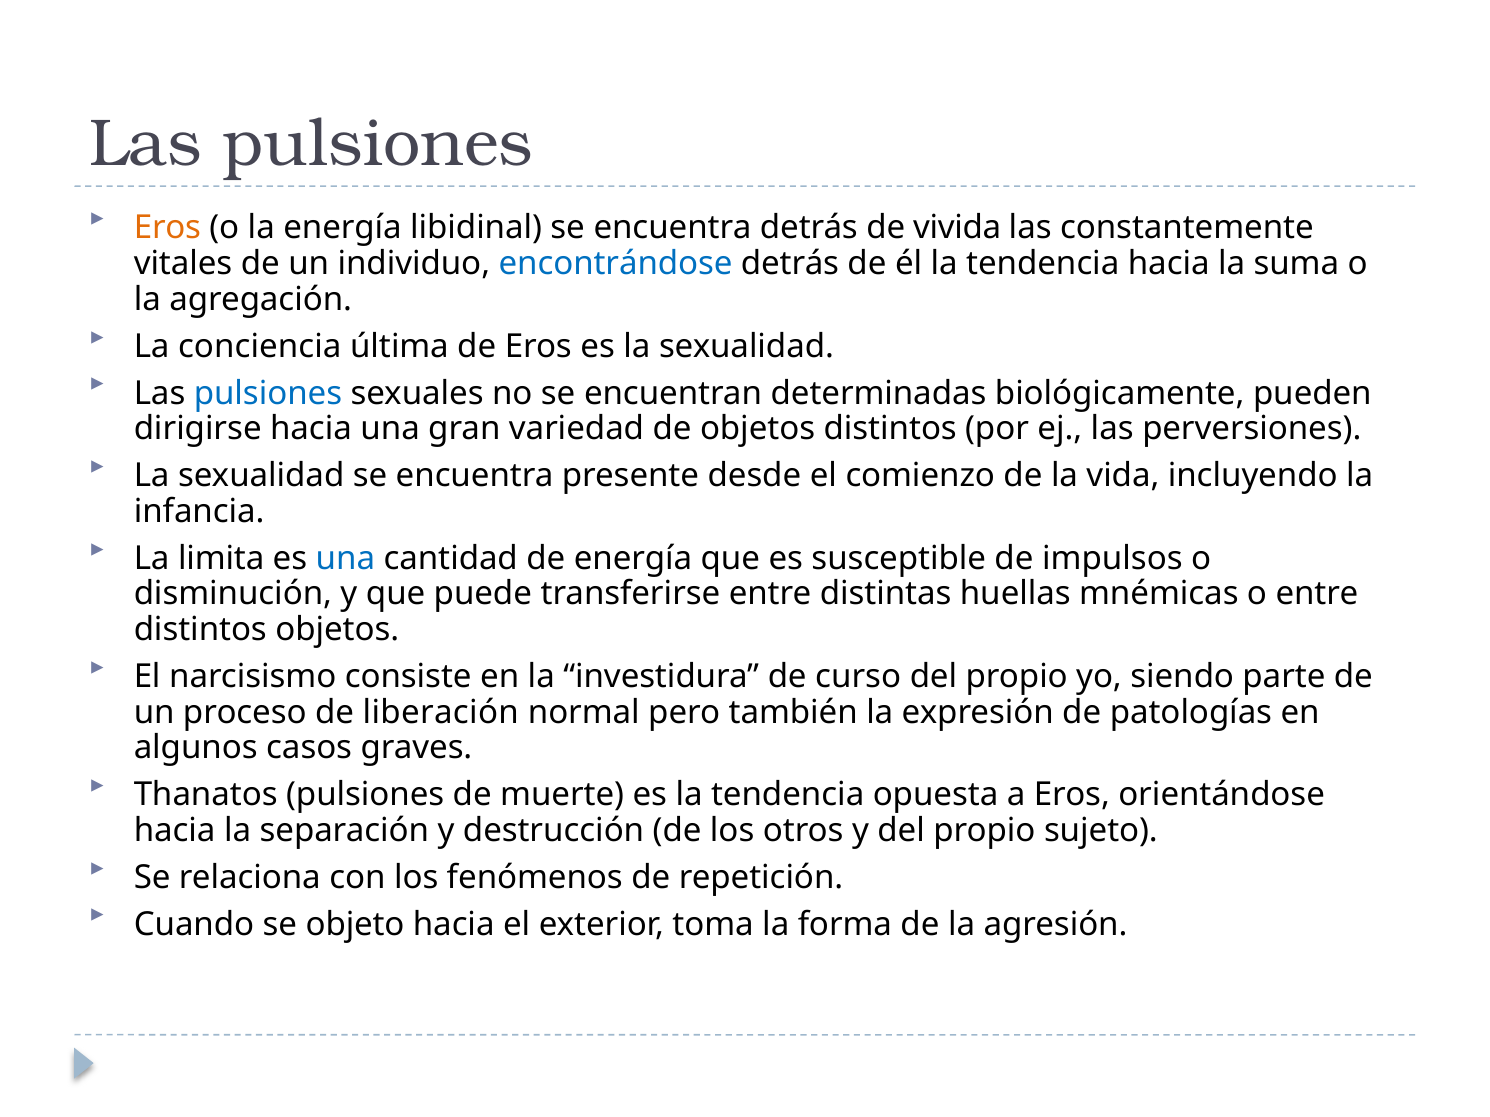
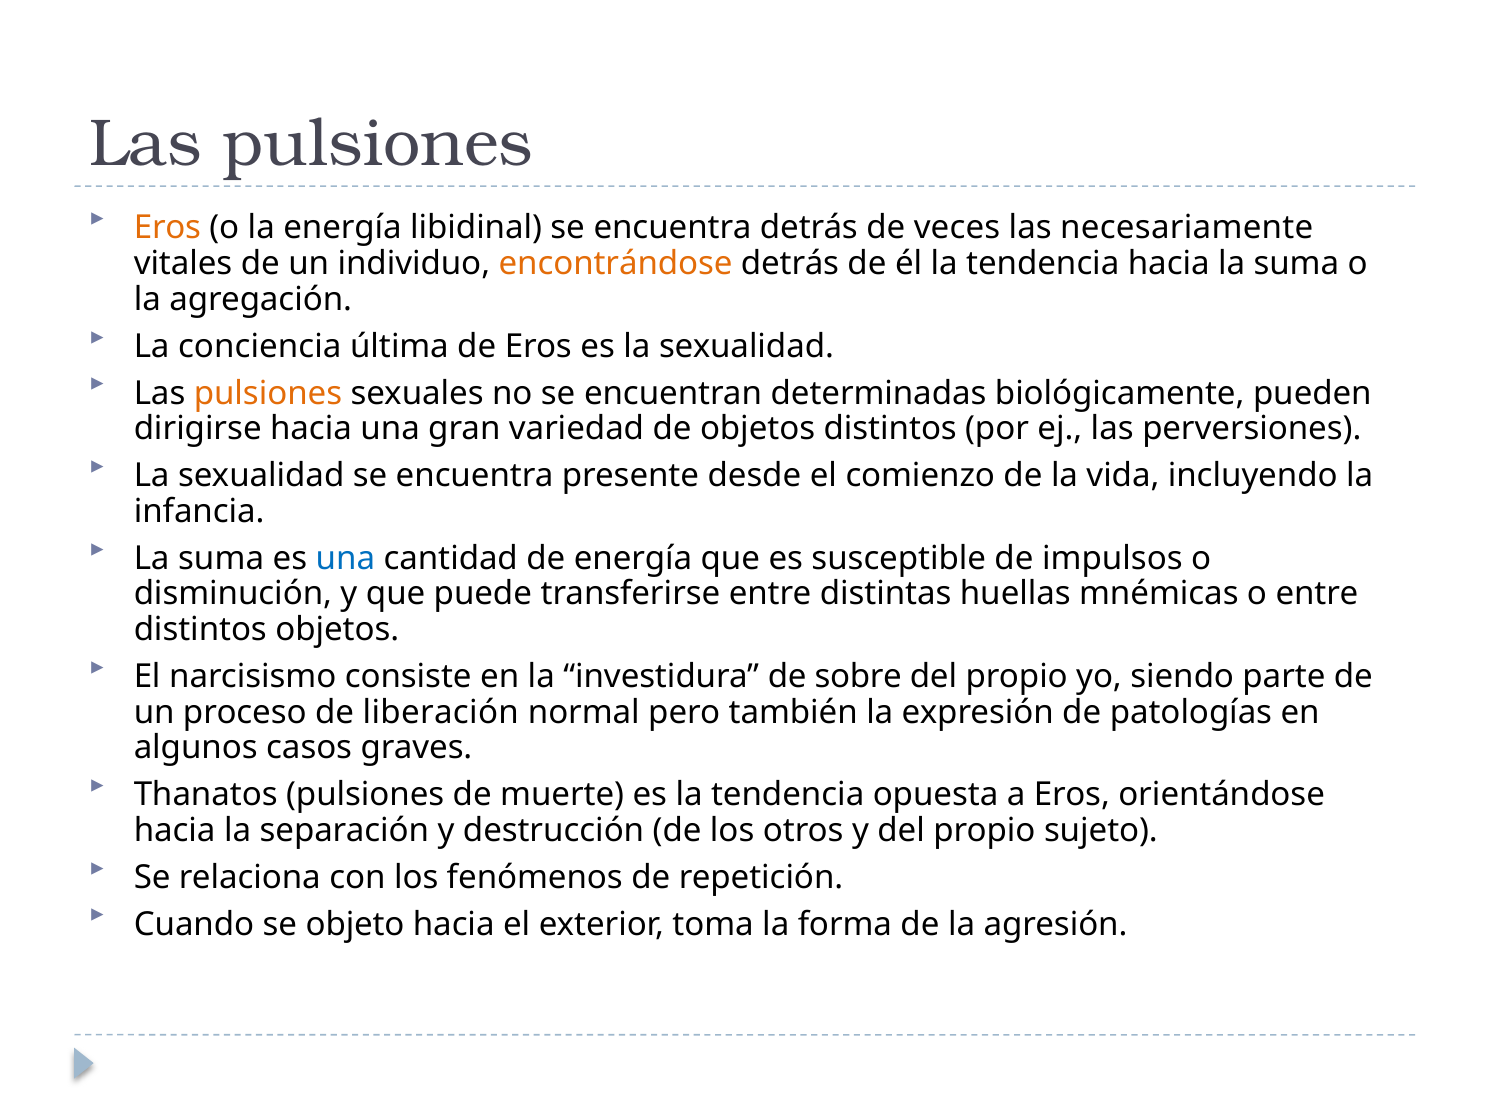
vivida: vivida -> veces
constantemente: constantemente -> necesariamente
encontrándose colour: blue -> orange
pulsiones at (268, 393) colour: blue -> orange
limita at (221, 559): limita -> suma
curso: curso -> sobre
